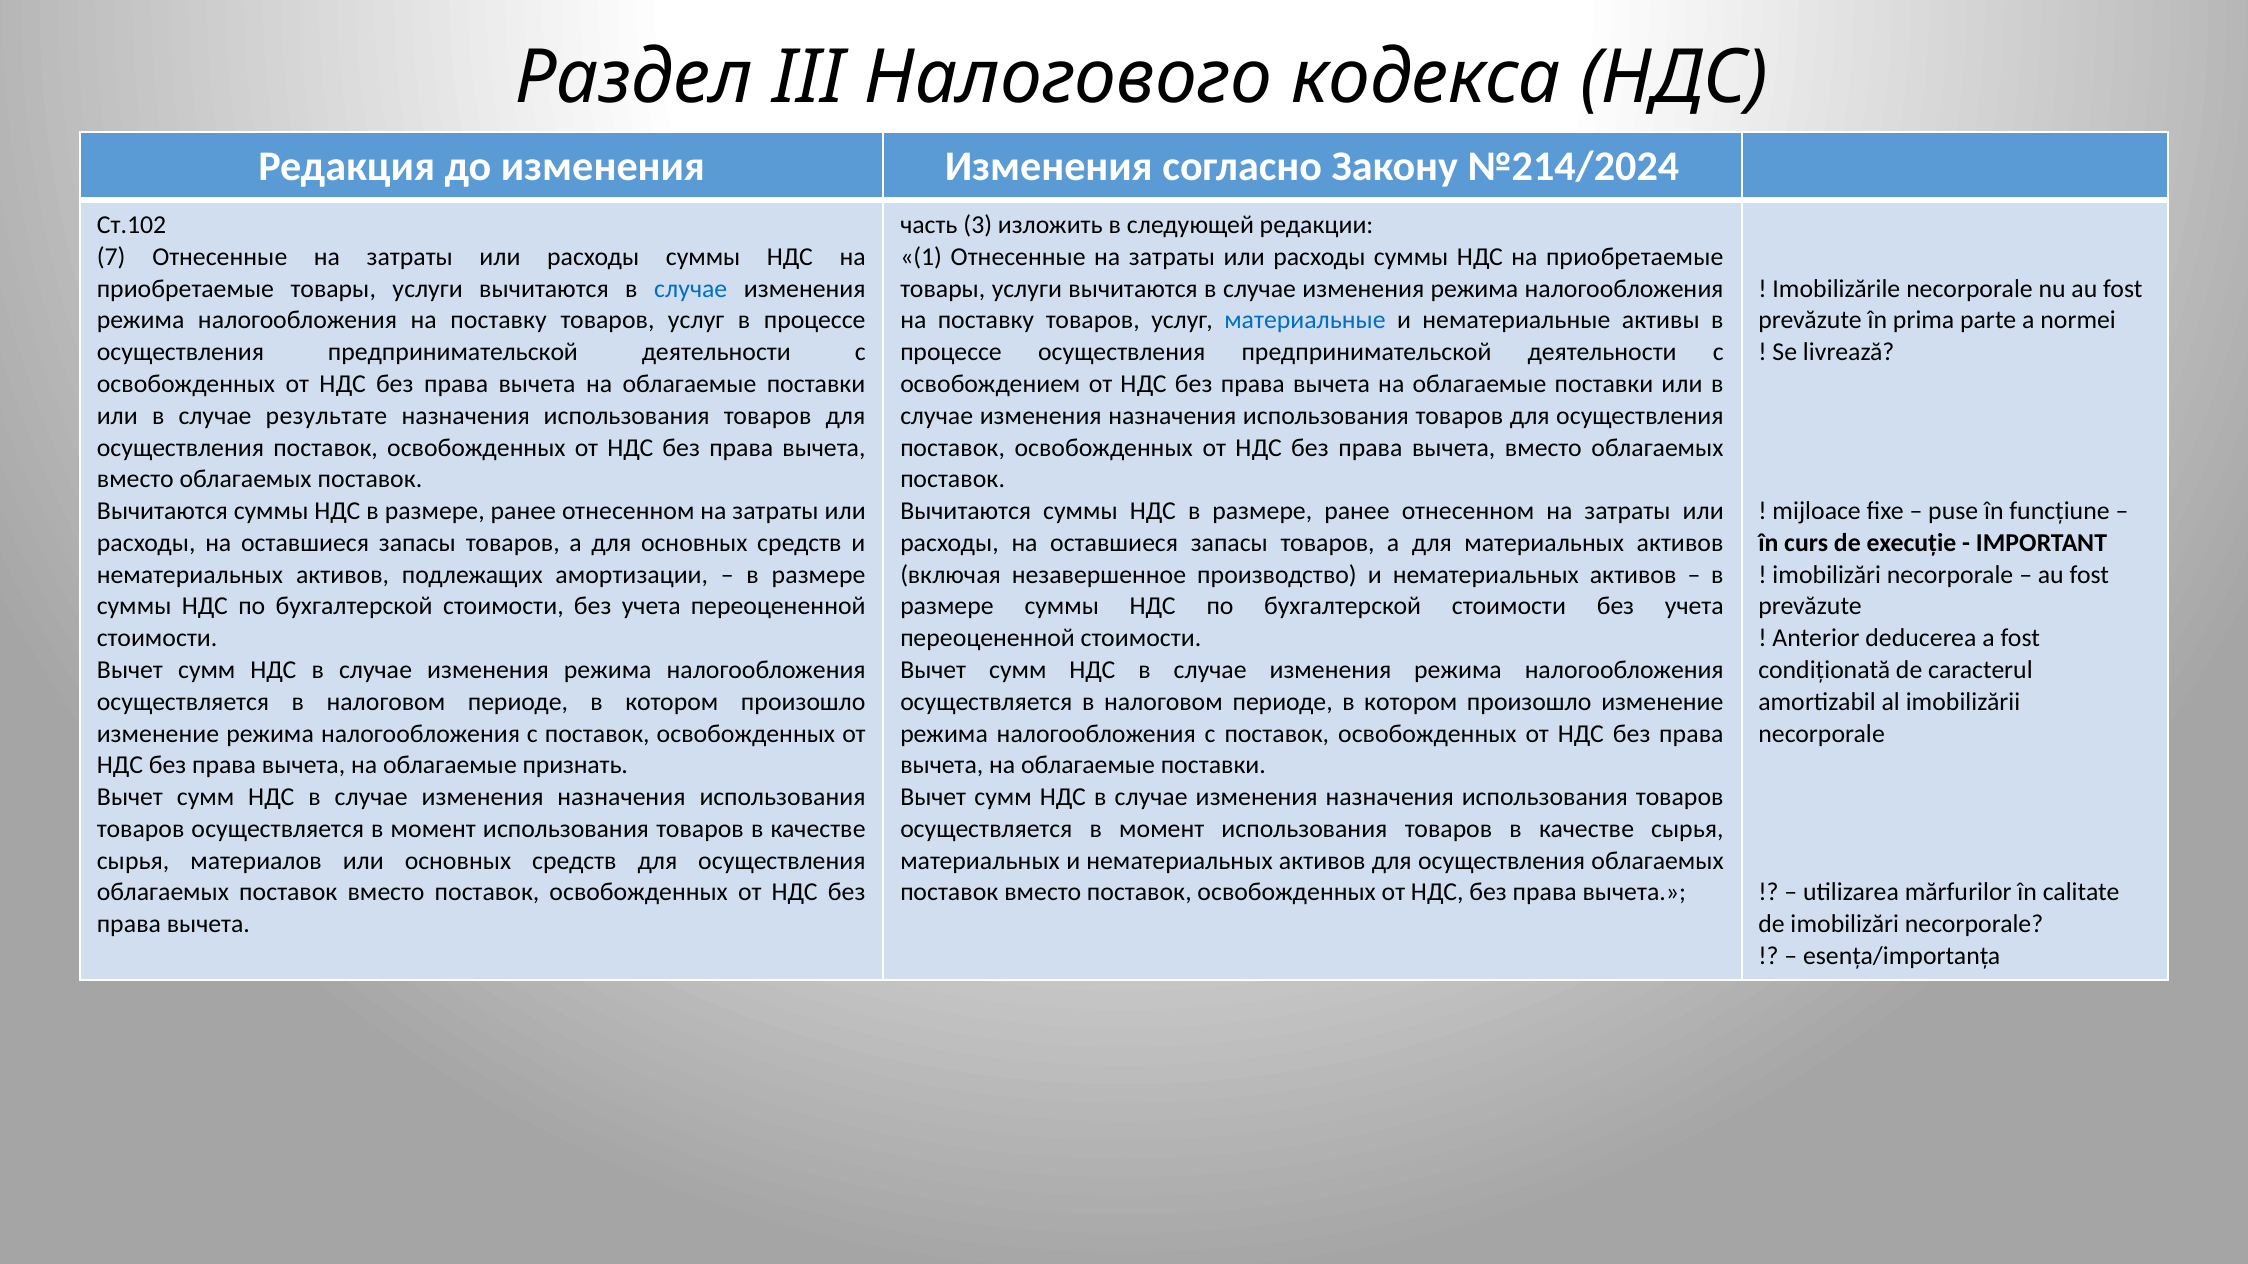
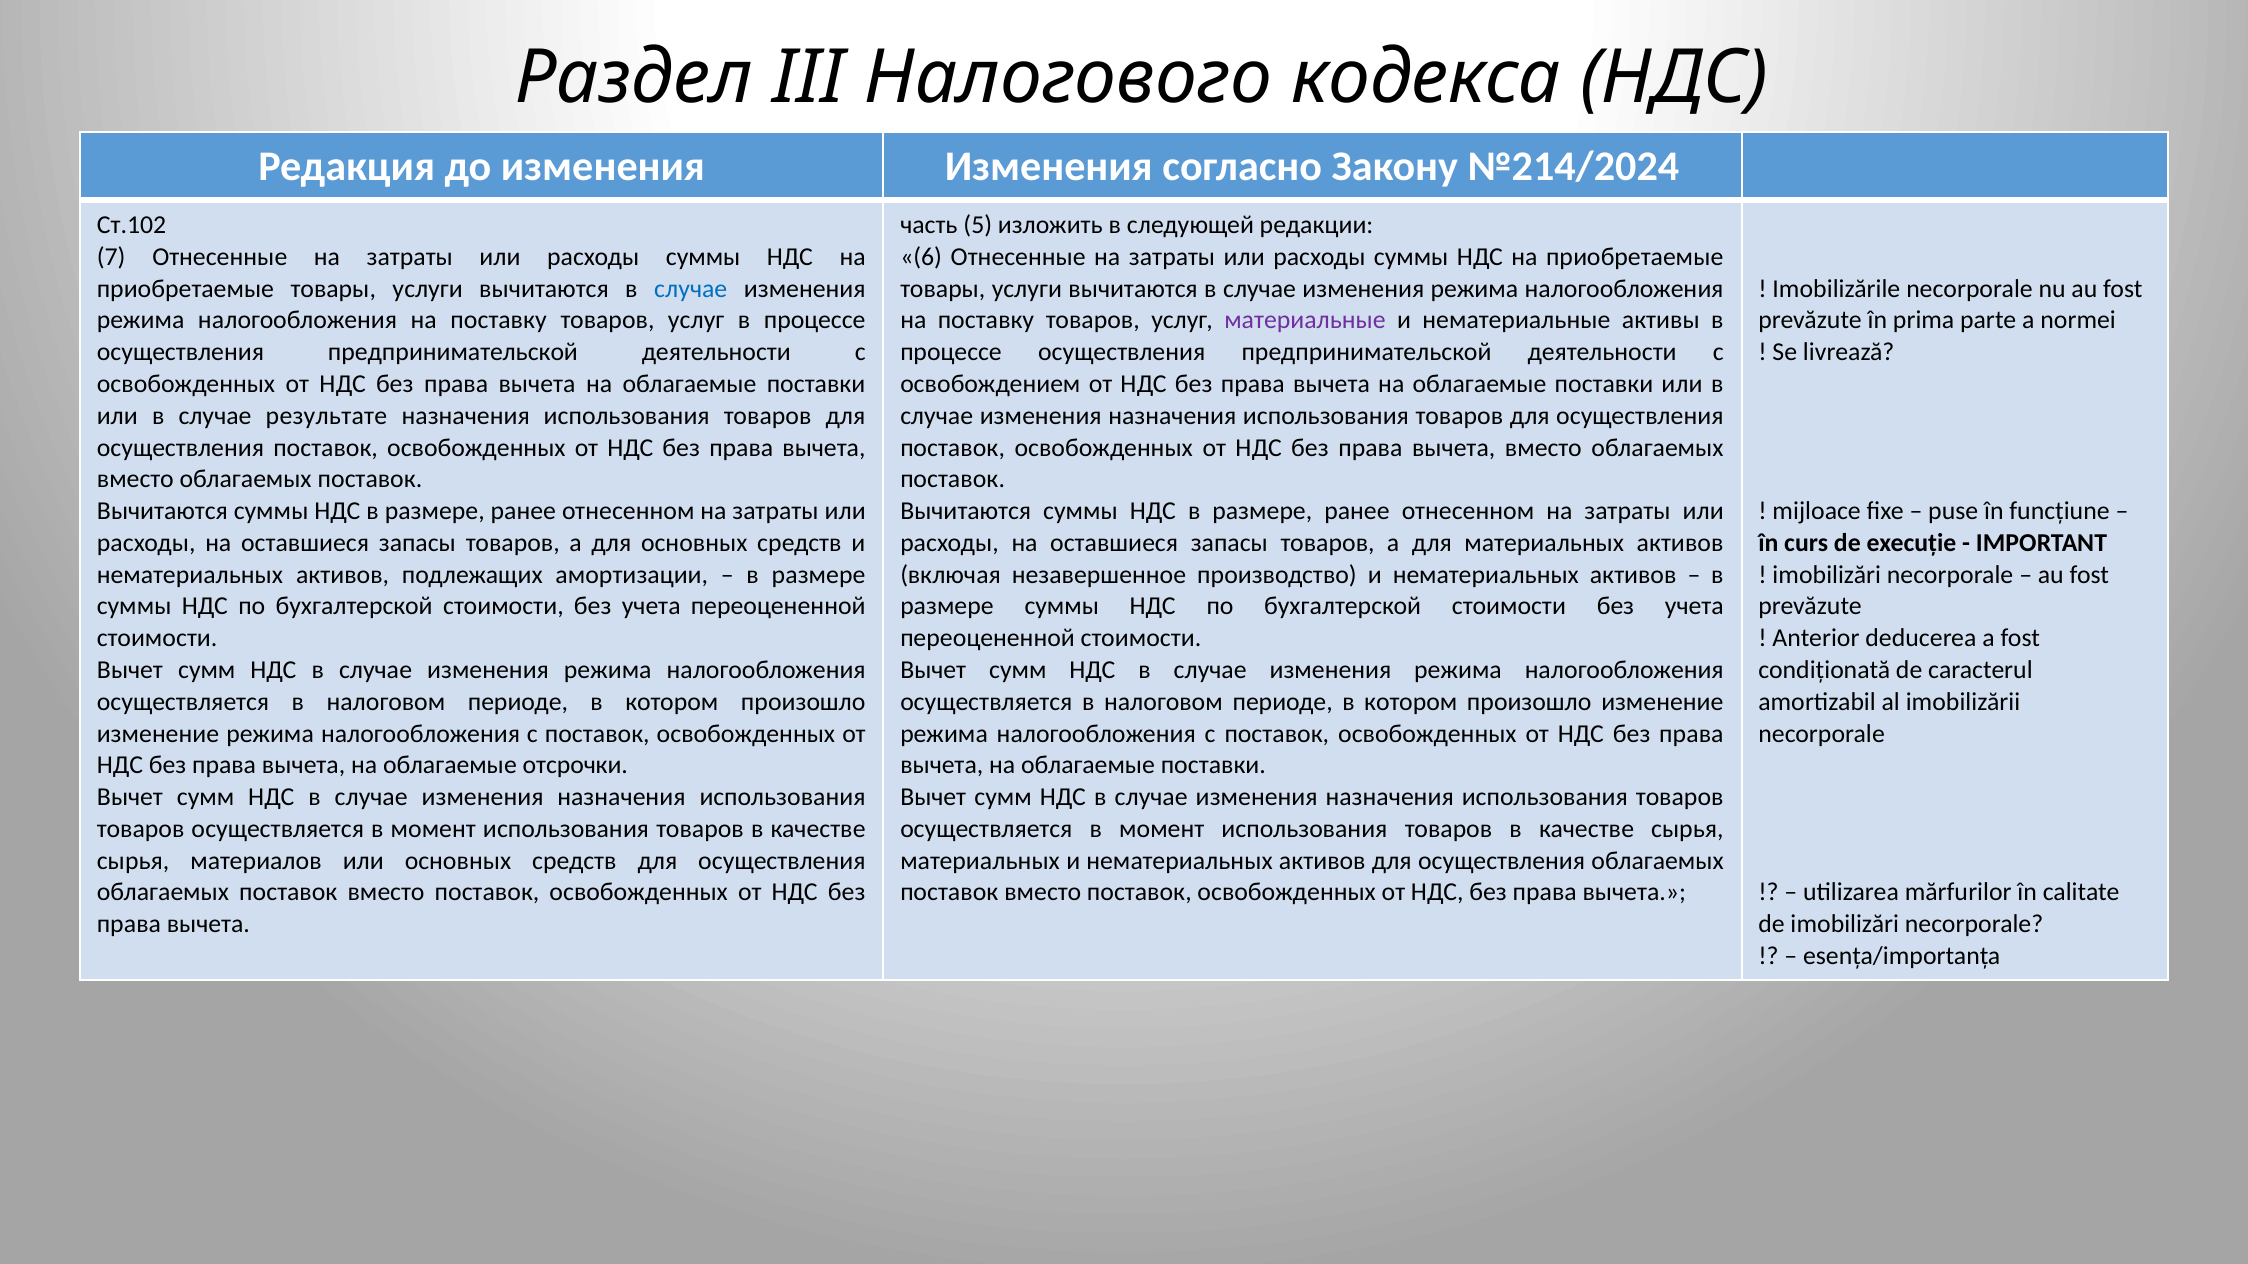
3: 3 -> 5
1: 1 -> 6
материальные colour: blue -> purple
признать: признать -> отсрочки
